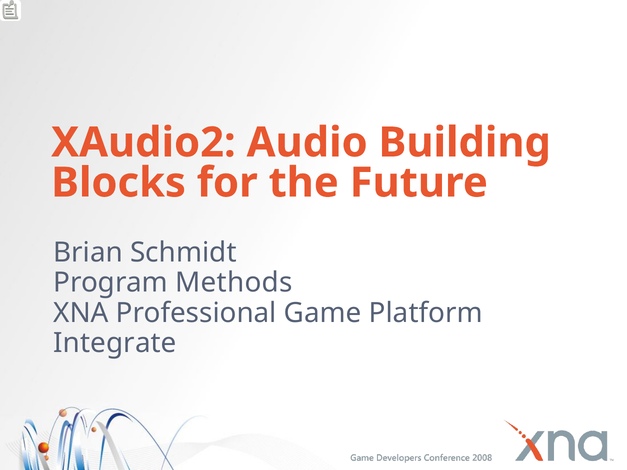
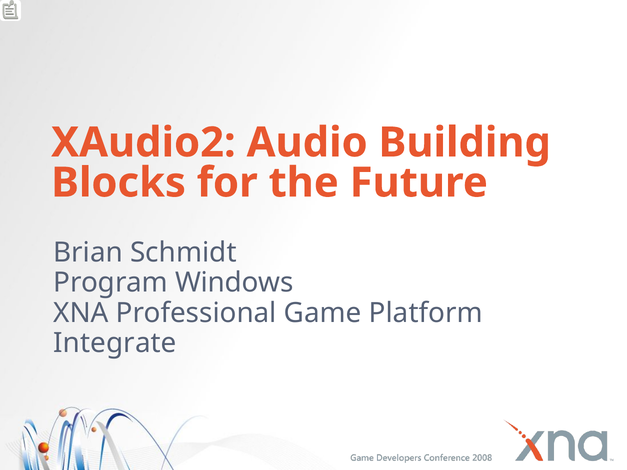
Methods: Methods -> Windows
